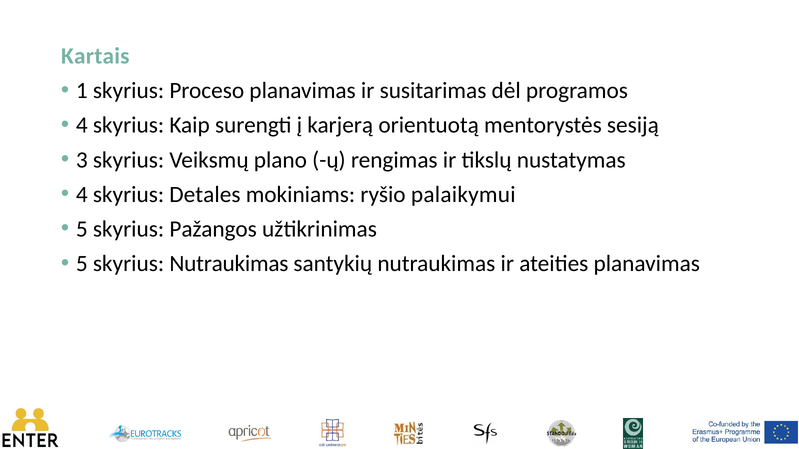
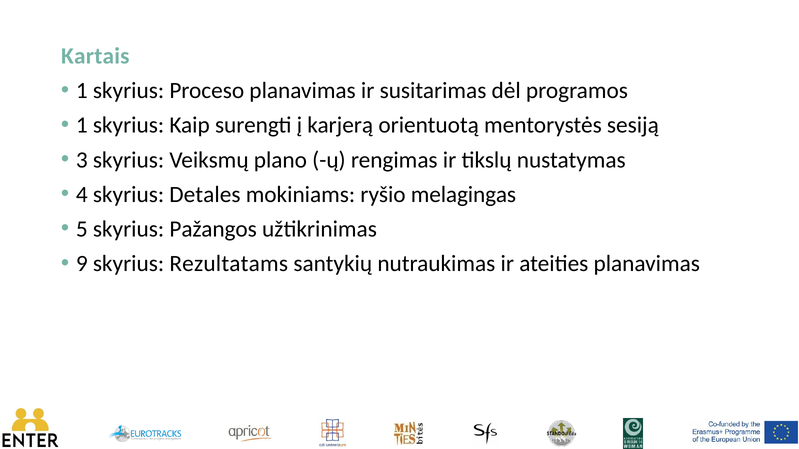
4 at (82, 125): 4 -> 1
palaikymui: palaikymui -> melagingas
5 at (82, 264): 5 -> 9
skyrius Nutraukimas: Nutraukimas -> Rezultatams
